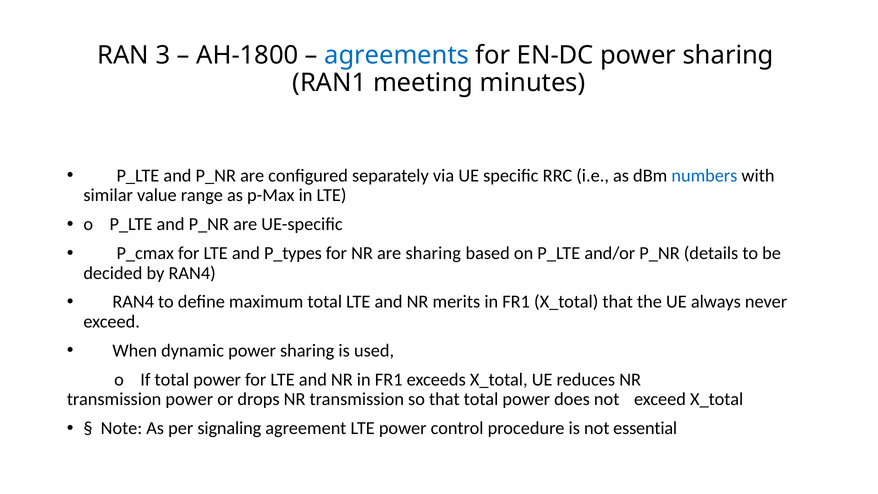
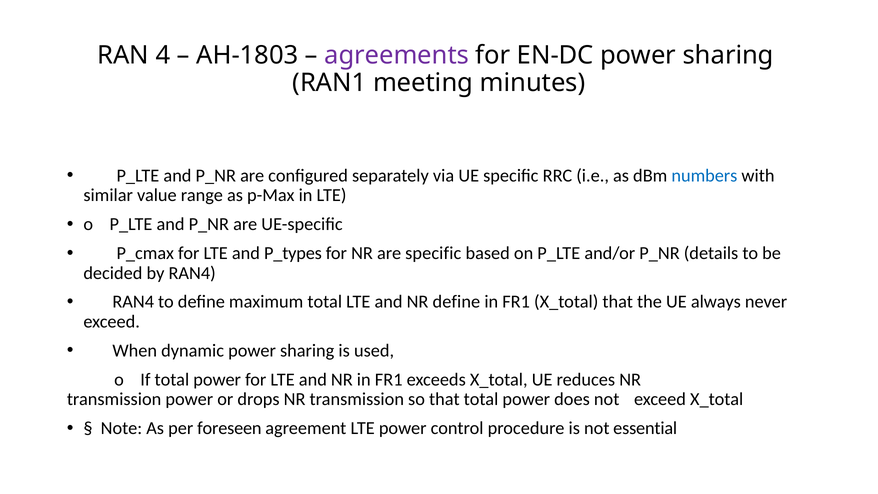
3: 3 -> 4
AH-1800: AH-1800 -> AH-1803
agreements colour: blue -> purple
are sharing: sharing -> specific
NR merits: merits -> define
signaling: signaling -> foreseen
